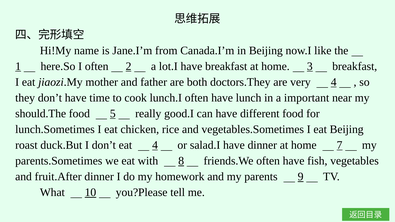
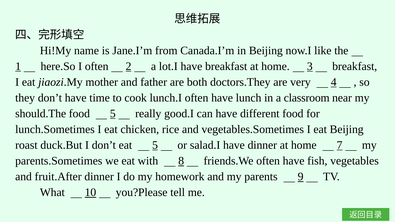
important: important -> classroom
eat 4: 4 -> 5
